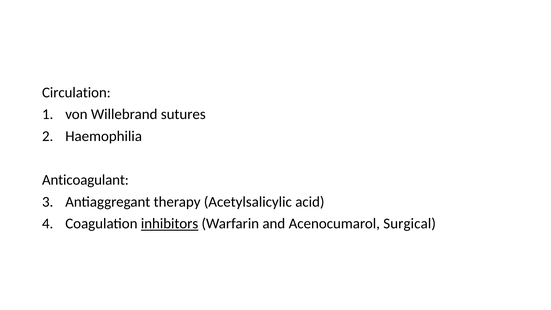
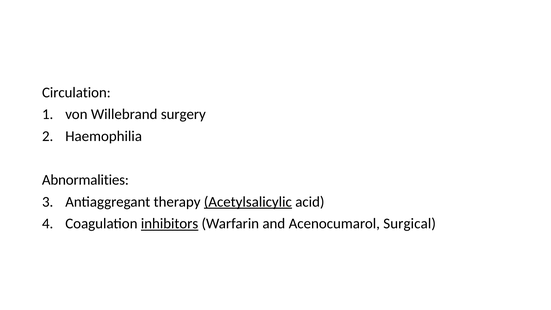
sutures: sutures -> surgery
Anticoagulant: Anticoagulant -> Abnormalities
Acetylsalicylic underline: none -> present
